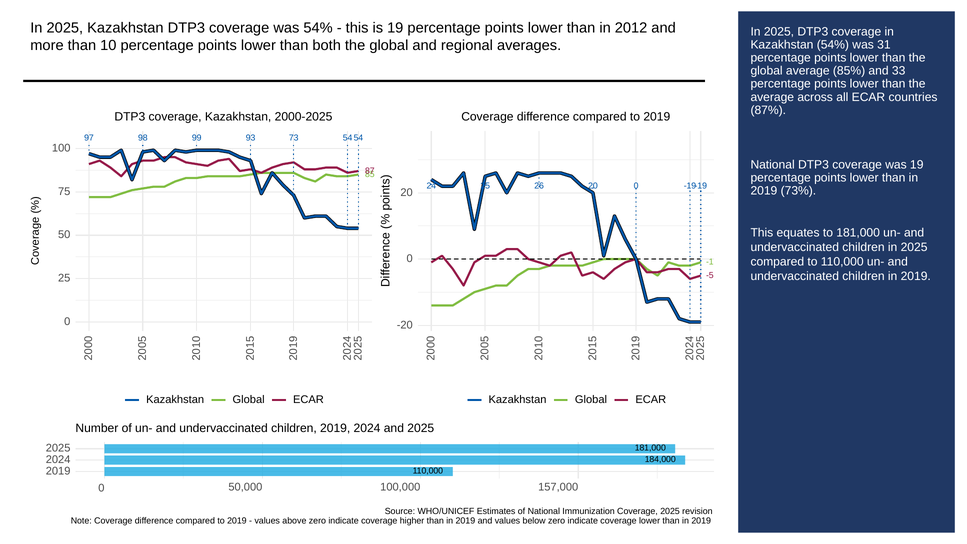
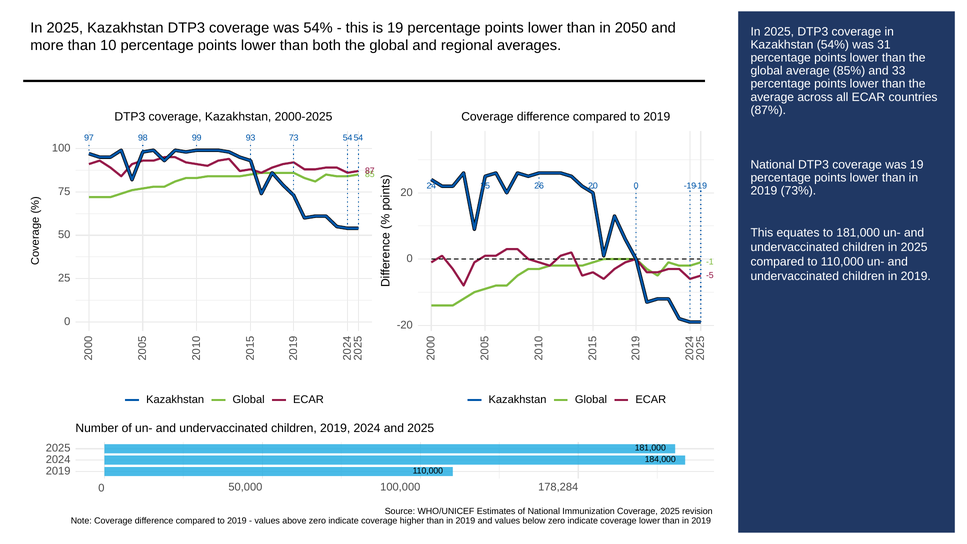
2012: 2012 -> 2050
157,000: 157,000 -> 178,284
